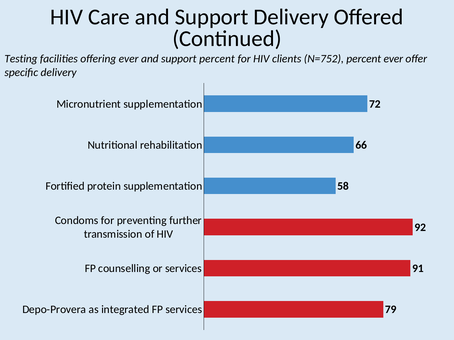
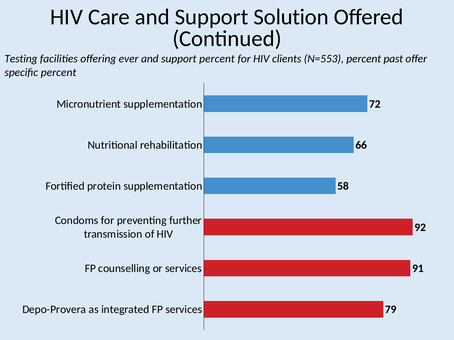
Support Delivery: Delivery -> Solution
N=752: N=752 -> N=553
percent ever: ever -> past
specific delivery: delivery -> percent
